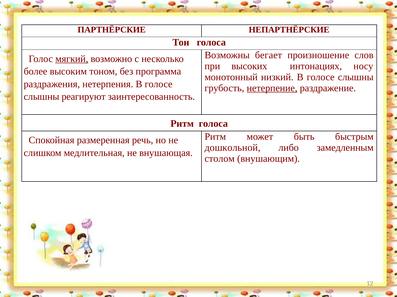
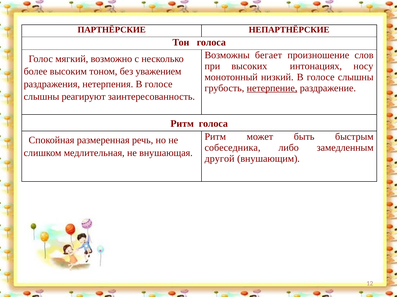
мягкий underline: present -> none
программа: программа -> уважением
дошкольной: дошкольной -> собеседника
столом: столом -> другой
